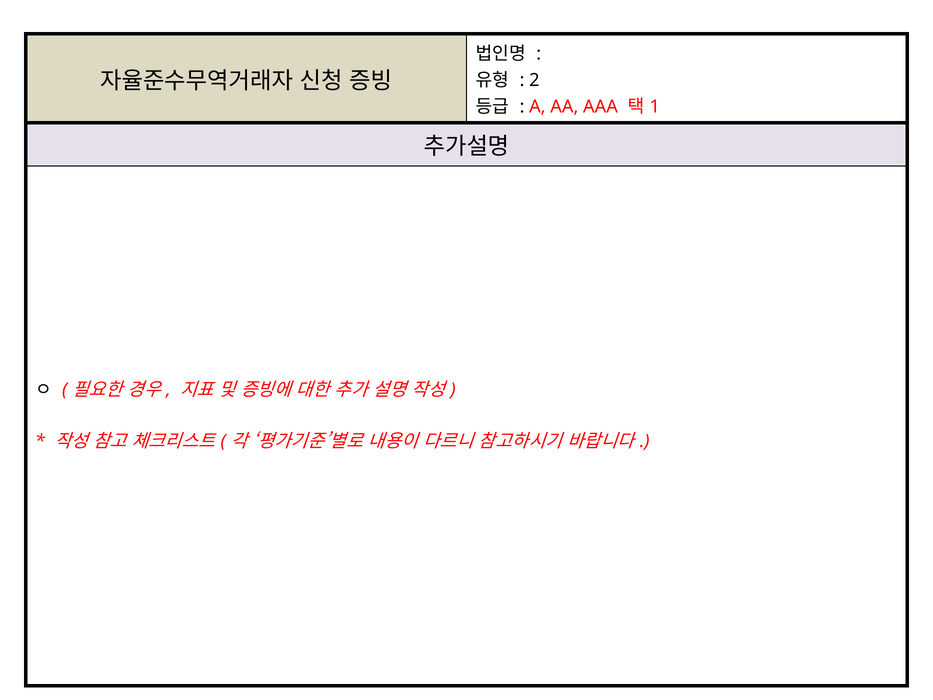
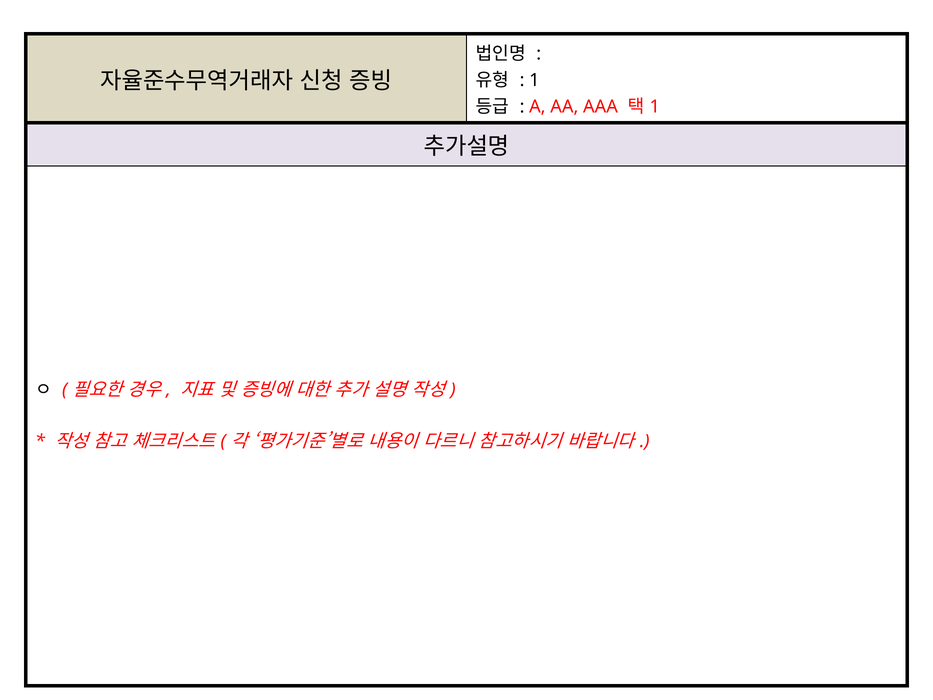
2 at (534, 80): 2 -> 1
